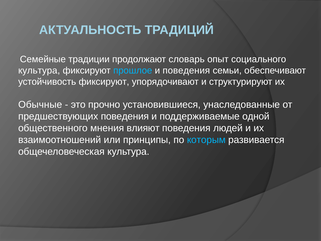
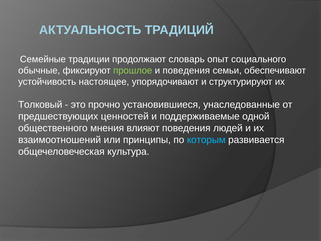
культура at (39, 71): культура -> обычные
прошлое colour: light blue -> light green
устойчивость фиксируют: фиксируют -> настоящее
Обычные: Обычные -> Толковый
предшествующих поведения: поведения -> ценностей
